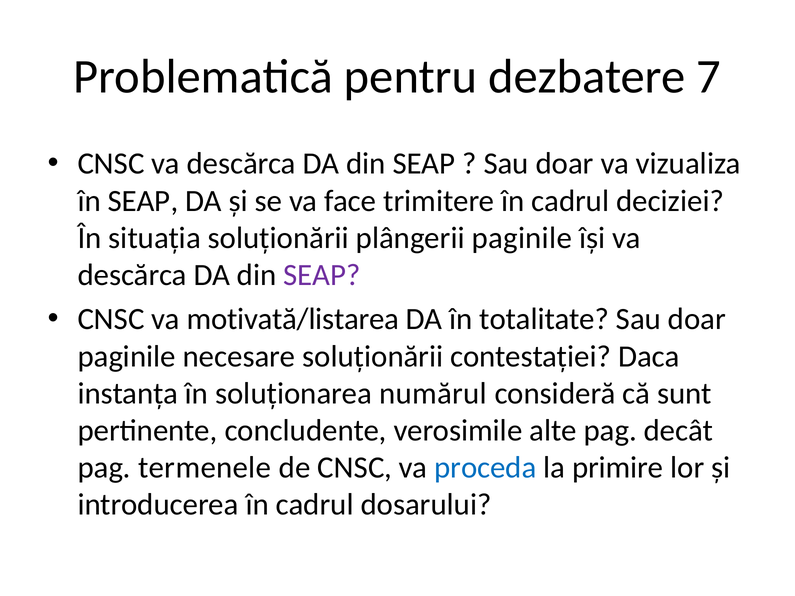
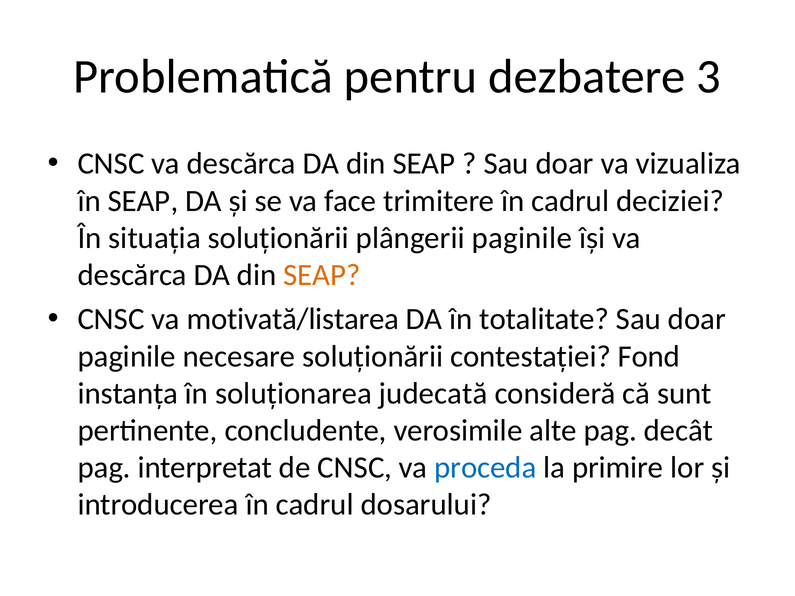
7: 7 -> 3
SEAP at (322, 275) colour: purple -> orange
Daca: Daca -> Fond
numărul: numărul -> judecată
termenele: termenele -> interpretat
